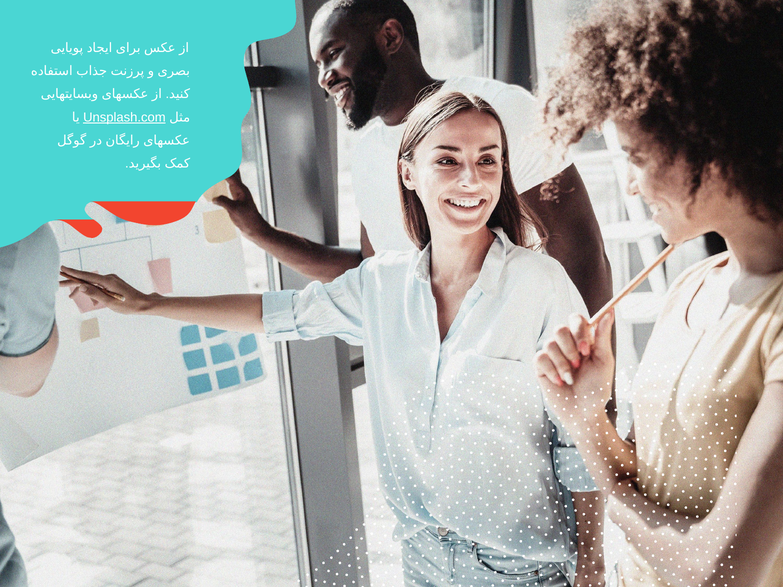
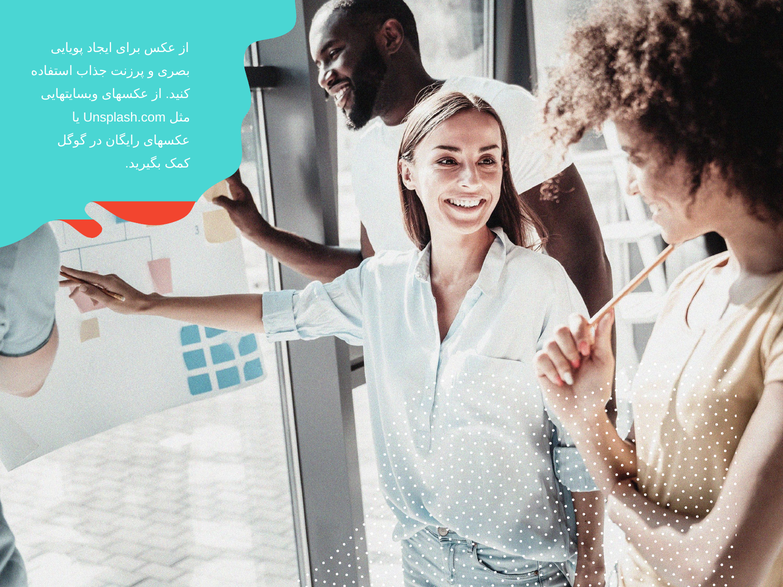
Unsplash.com underline: present -> none
